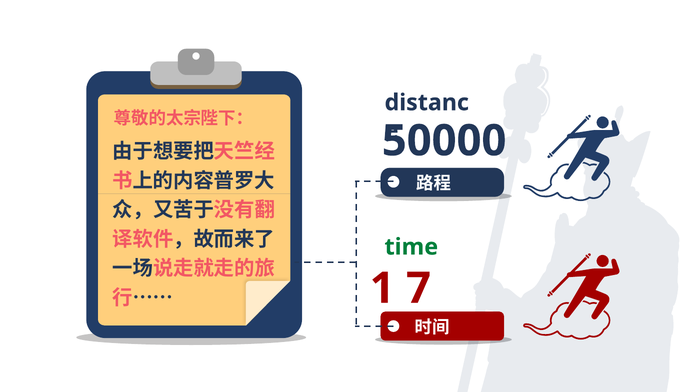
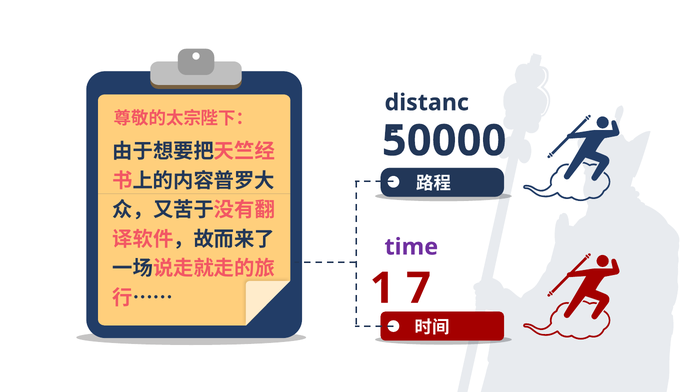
time colour: green -> purple
